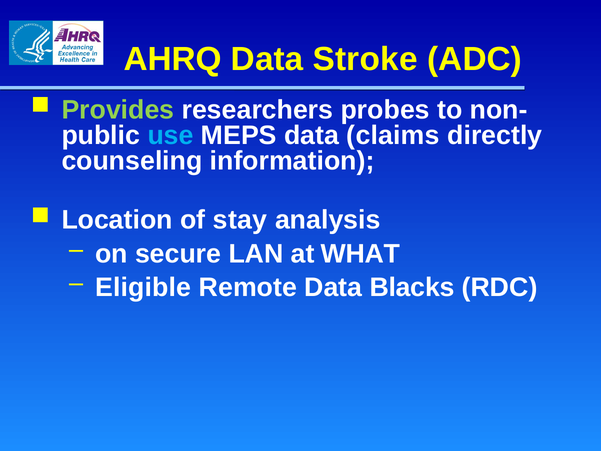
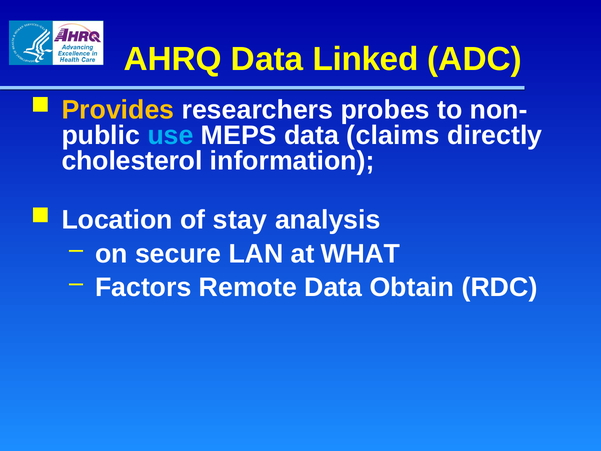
Stroke: Stroke -> Linked
Provides colour: light green -> yellow
counseling: counseling -> cholesterol
Eligible: Eligible -> Factors
Blacks: Blacks -> Obtain
